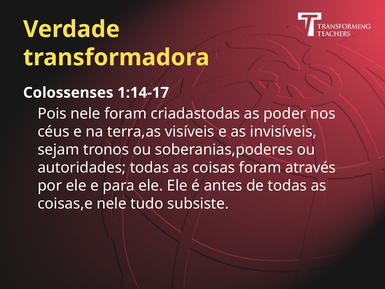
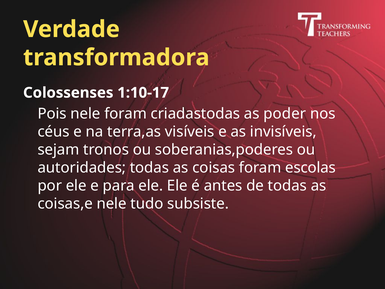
1:14-17: 1:14-17 -> 1:10-17
através: através -> escolas
